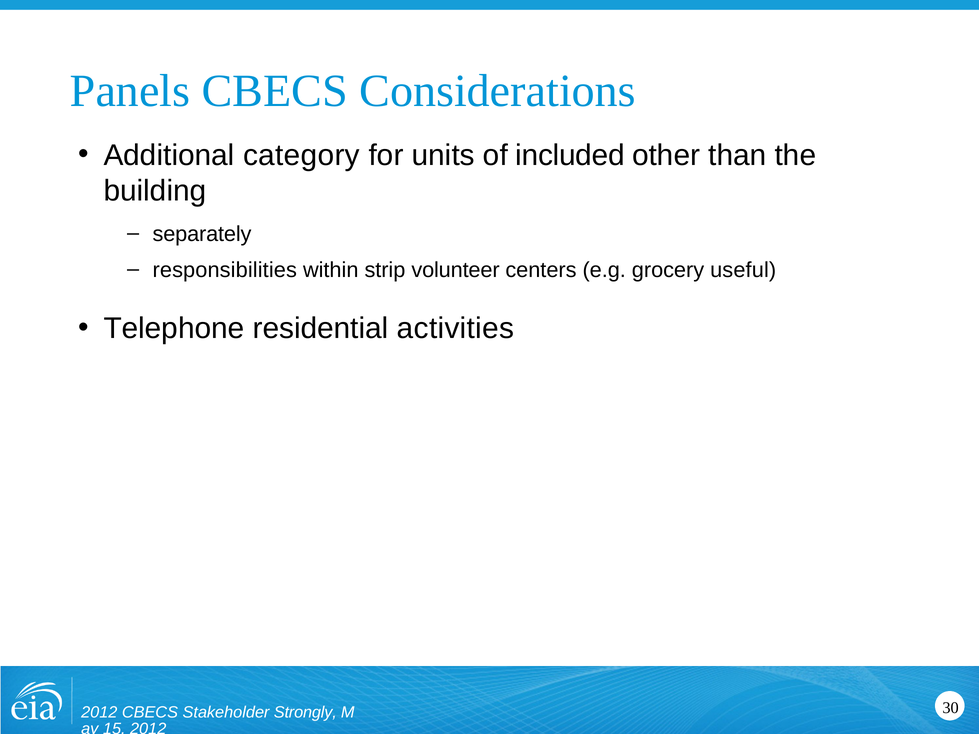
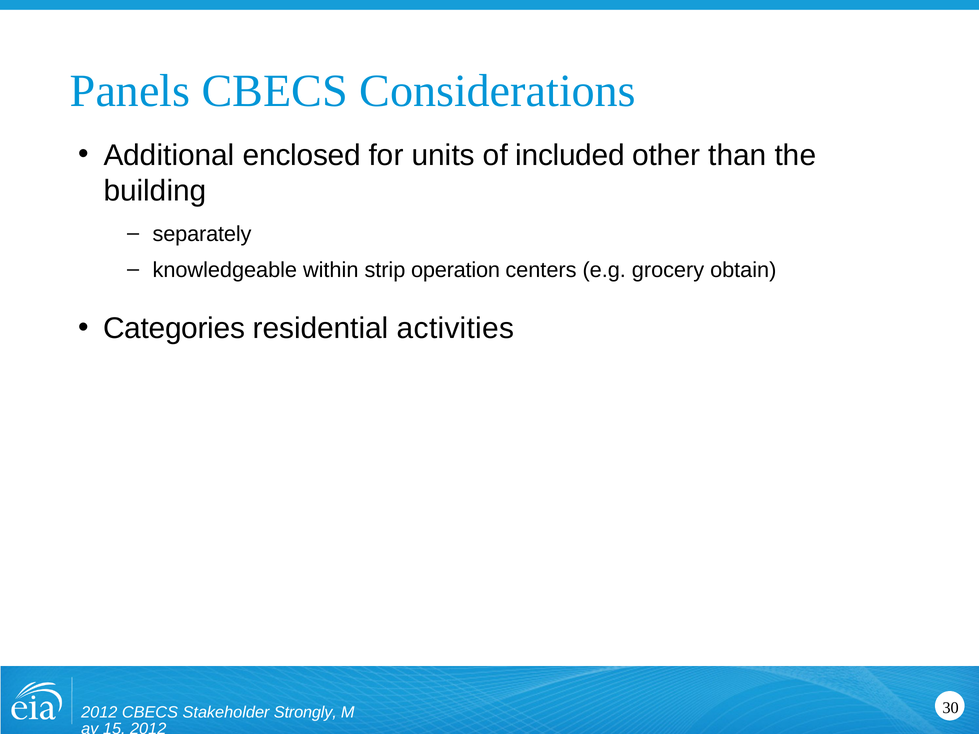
category: category -> enclosed
responsibilities: responsibilities -> knowledgeable
volunteer: volunteer -> operation
useful: useful -> obtain
Telephone: Telephone -> Categories
